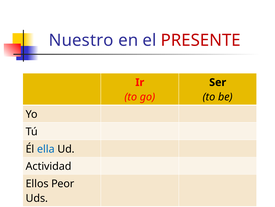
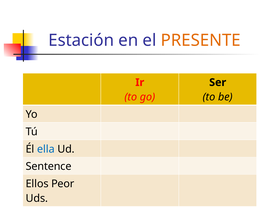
Nuestro: Nuestro -> Estación
PRESENTE colour: red -> orange
Actividad: Actividad -> Sentence
